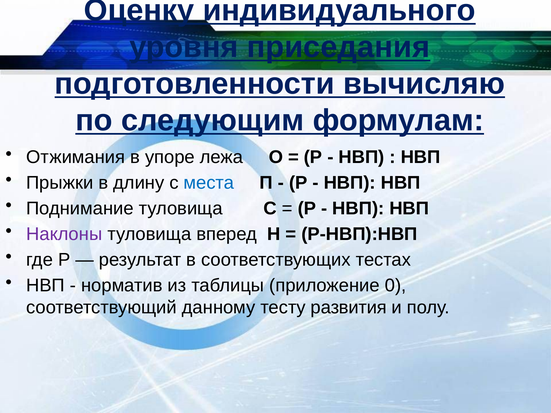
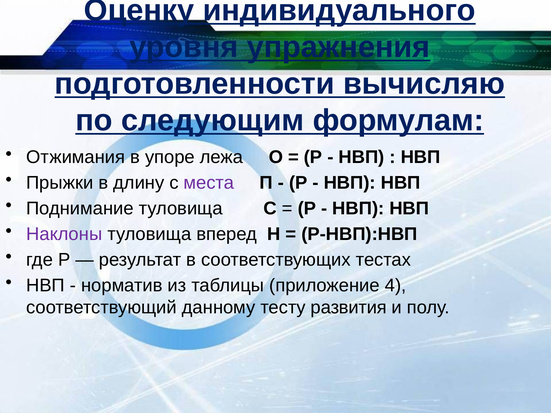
приседания: приседания -> упражнения
места colour: blue -> purple
0: 0 -> 4
